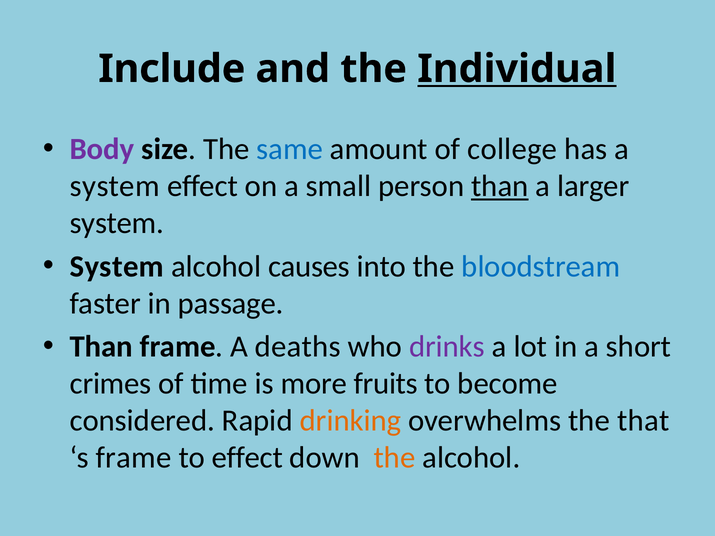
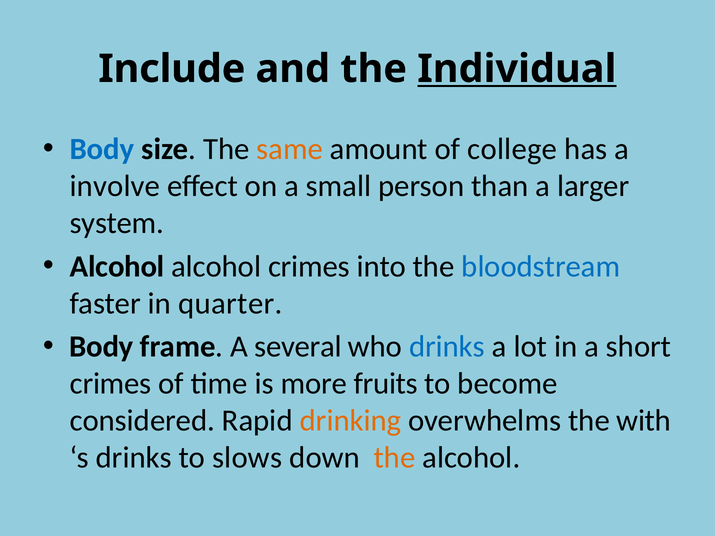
Body at (102, 149) colour: purple -> blue
same colour: blue -> orange
system at (115, 186): system -> involve
than at (500, 186) underline: present -> none
System at (117, 267): System -> Alcohol
alcohol causes: causes -> crimes
passage: passage -> quarter
Than at (101, 347): Than -> Body
deaths: deaths -> several
drinks at (447, 347) colour: purple -> blue
that: that -> with
s frame: frame -> drinks
to effect: effect -> slows
